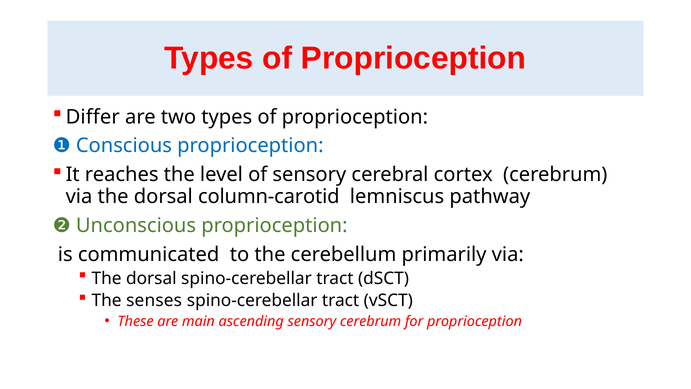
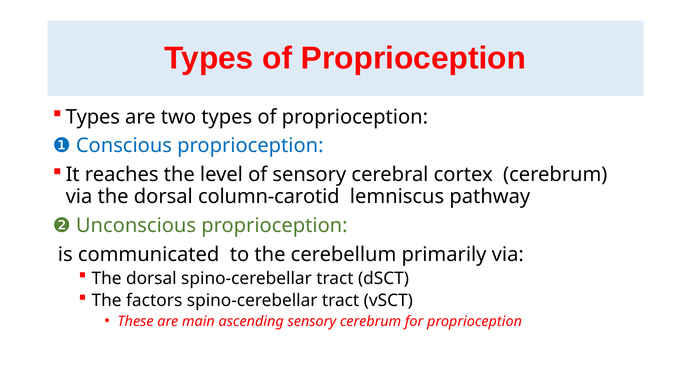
Differ at (93, 117): Differ -> Types
senses: senses -> factors
